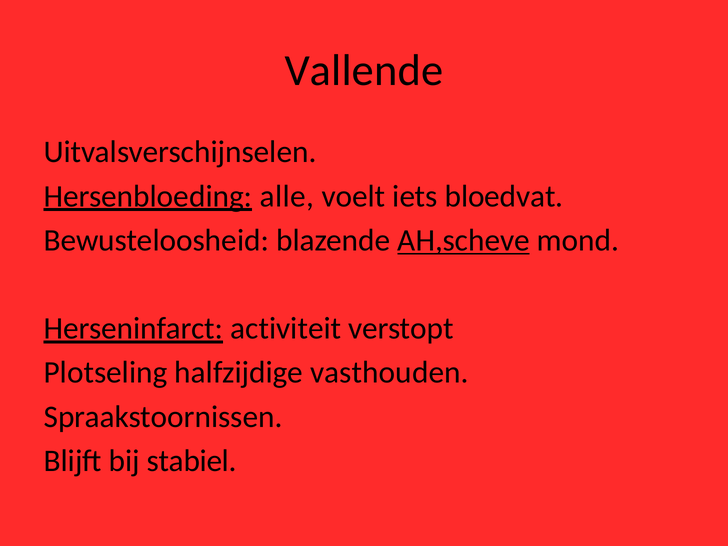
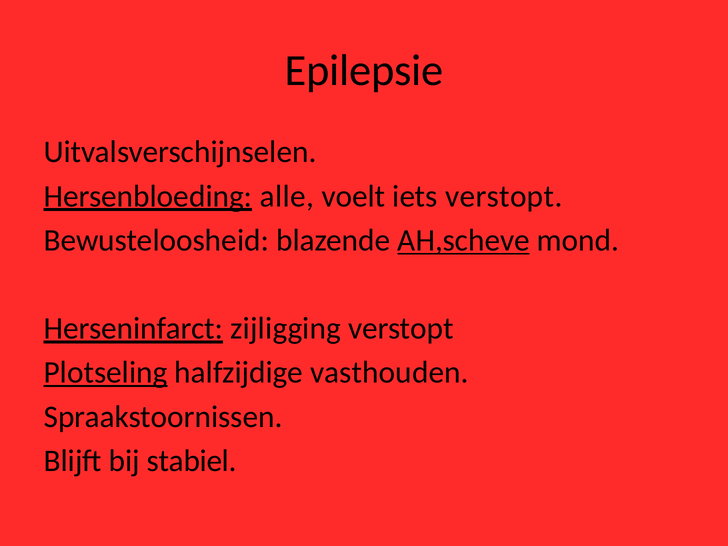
Vallende: Vallende -> Epilepsie
iets bloedvat: bloedvat -> verstopt
activiteit: activiteit -> zijligging
Plotseling underline: none -> present
